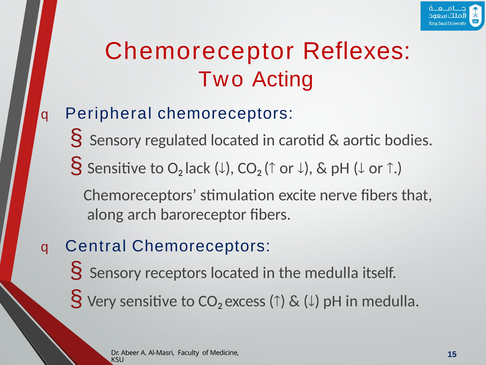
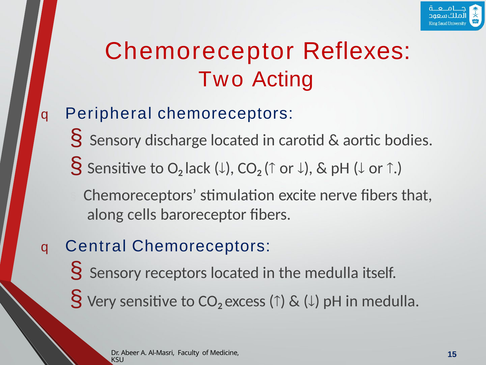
regulated: regulated -> discharge
arch: arch -> cells
